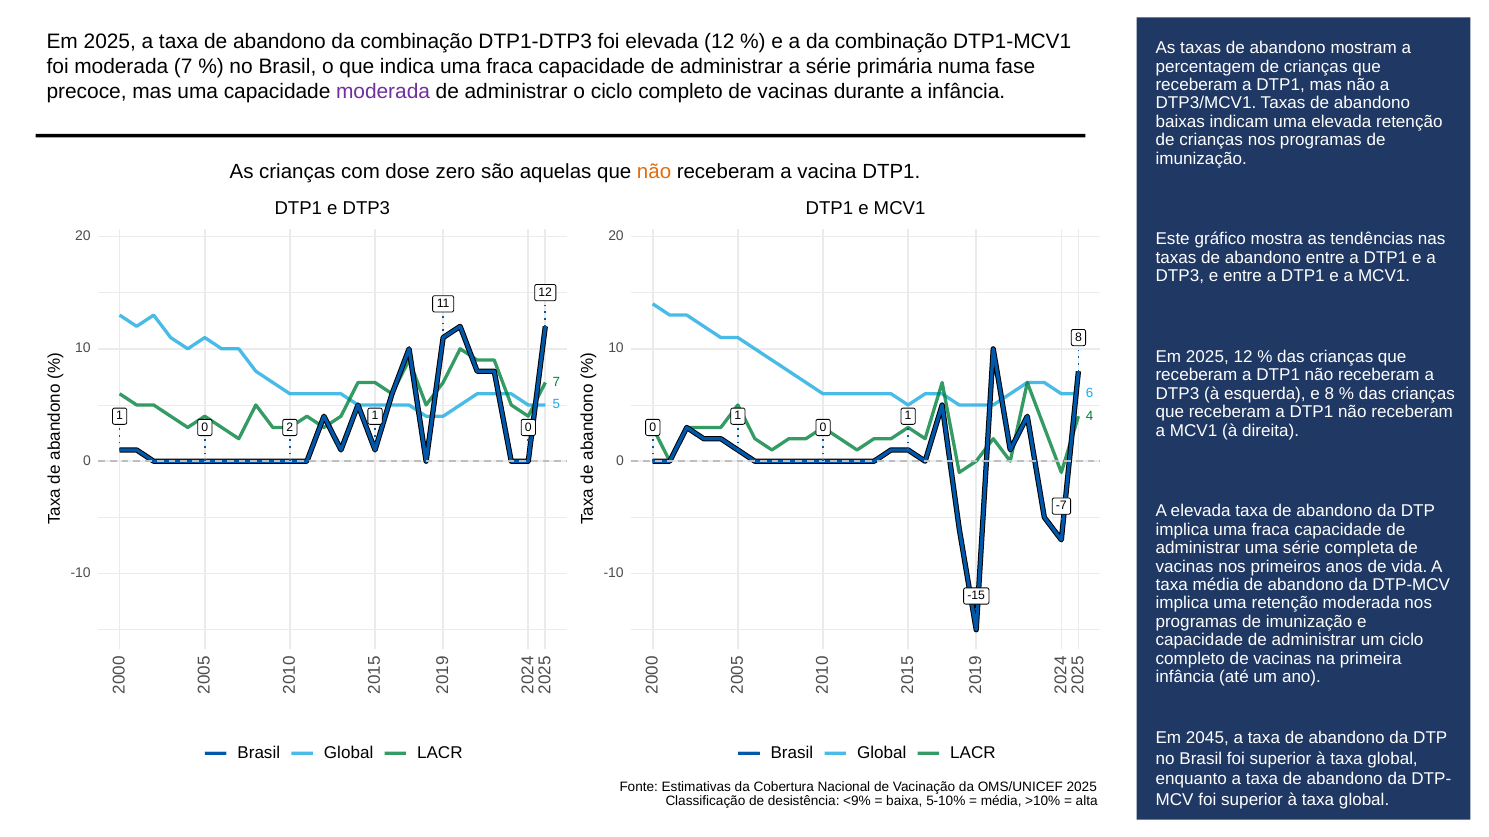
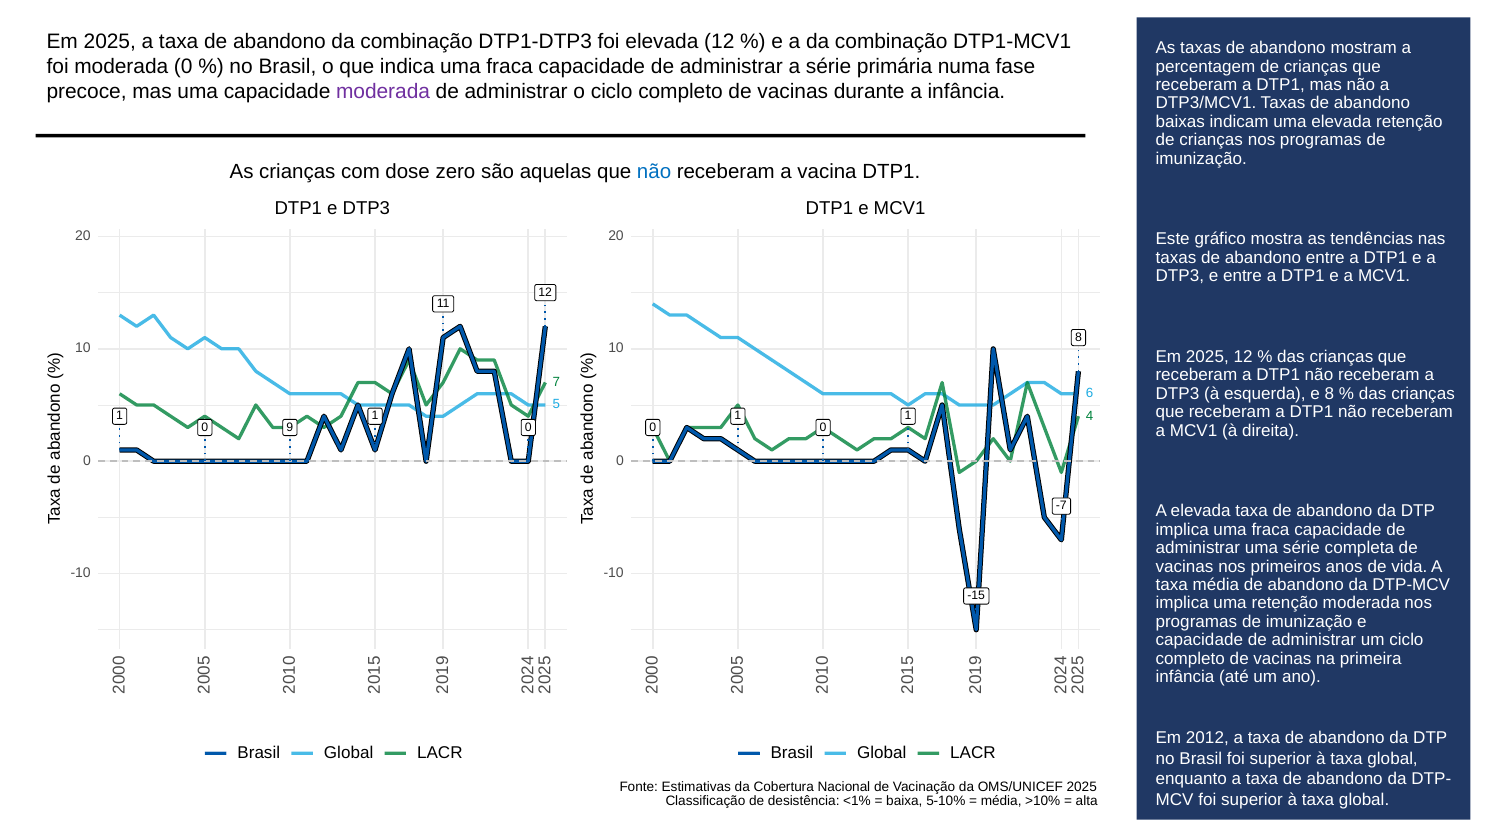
moderada 7: 7 -> 0
não at (654, 172) colour: orange -> blue
2 at (290, 427): 2 -> 9
2045: 2045 -> 2012
<9%: <9% -> <1%
